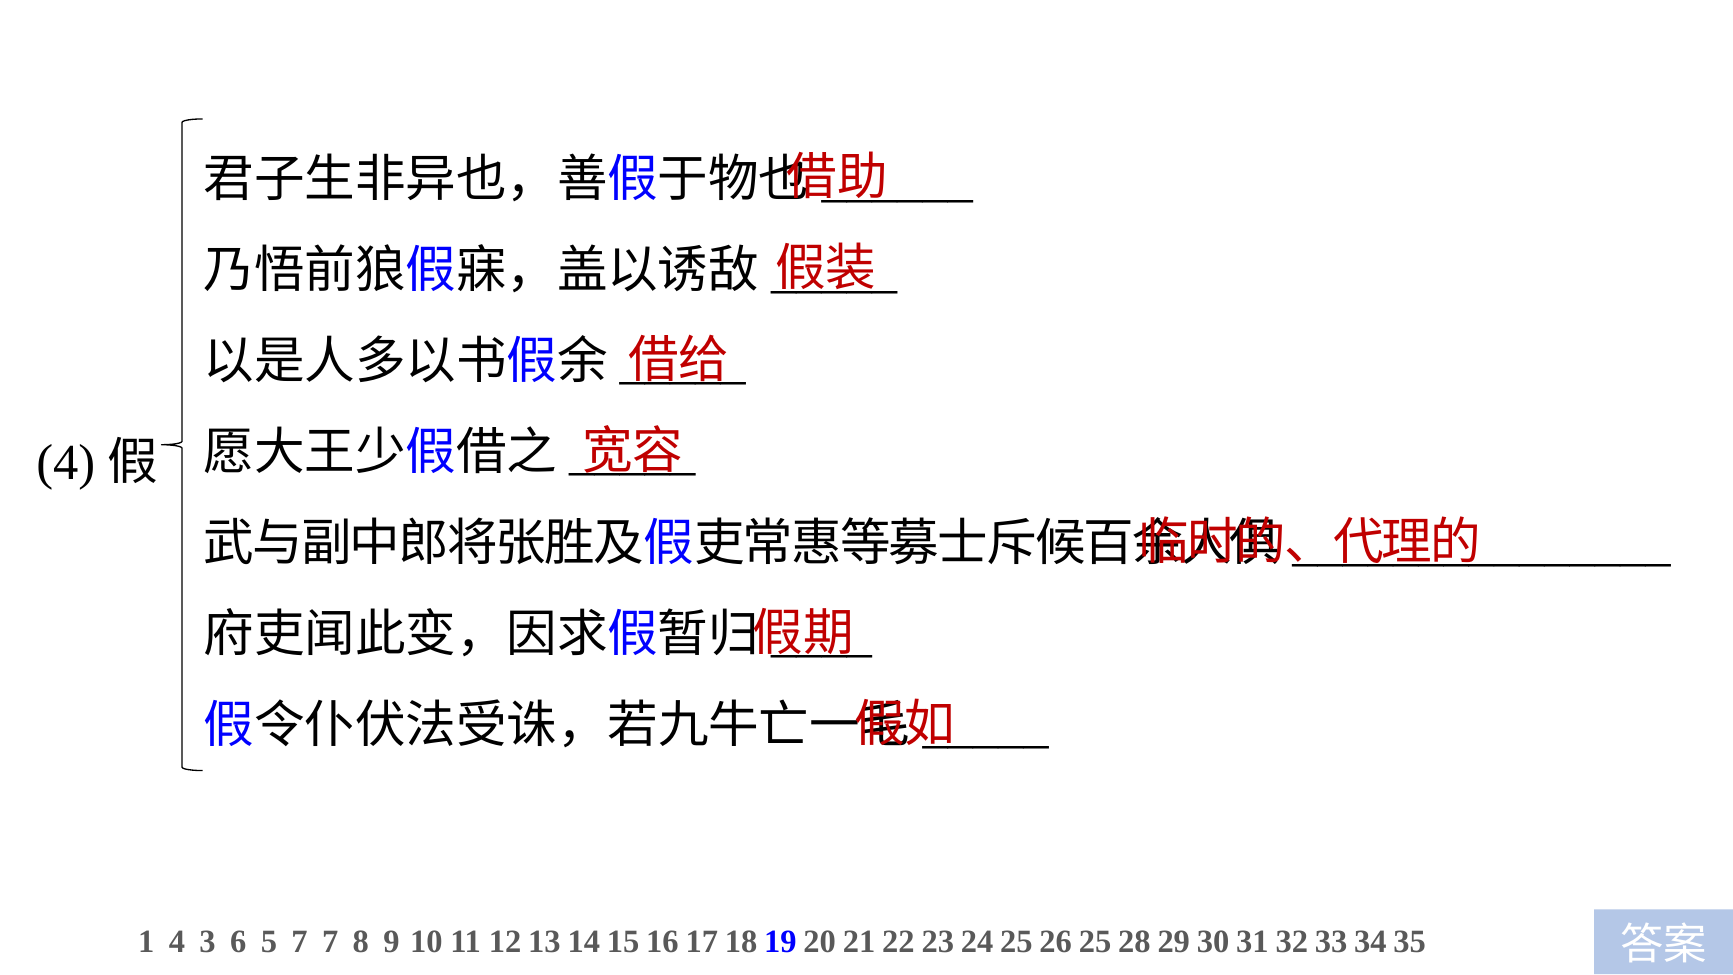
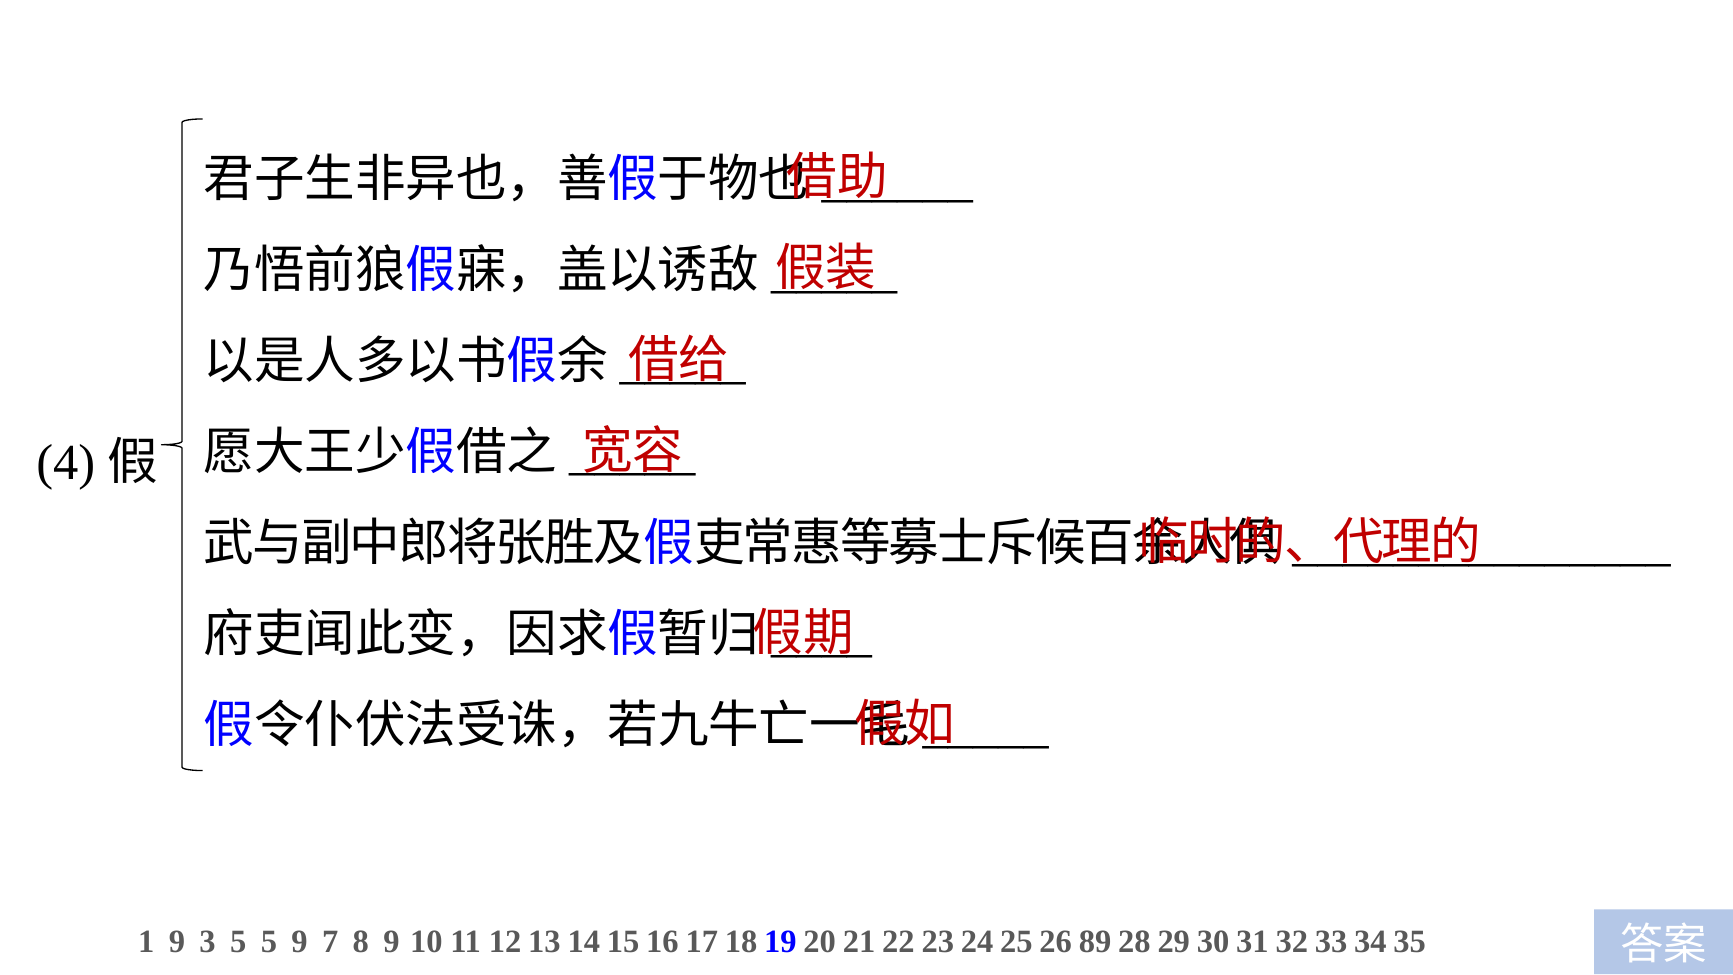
1 4: 4 -> 9
3 6: 6 -> 5
5 7: 7 -> 9
25: 25 -> 89
